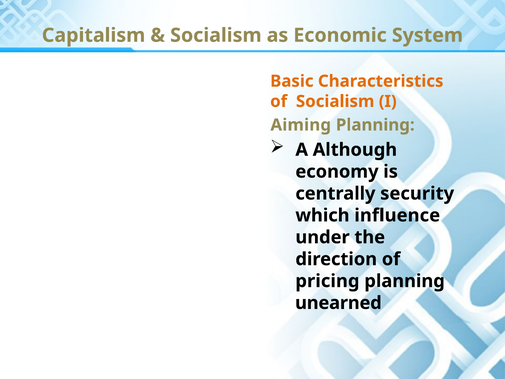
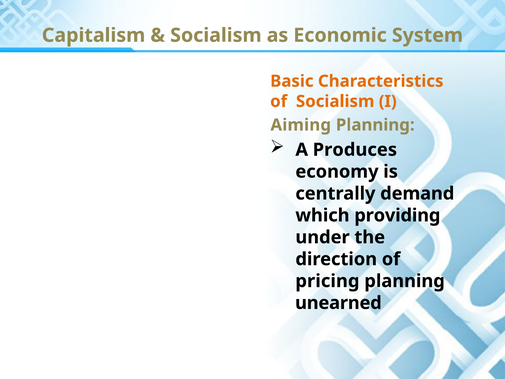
Although: Although -> Produces
security: security -> demand
influence: influence -> providing
